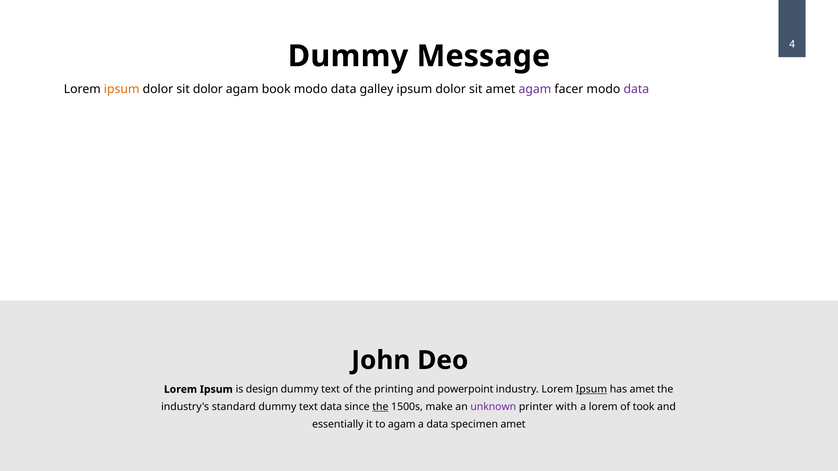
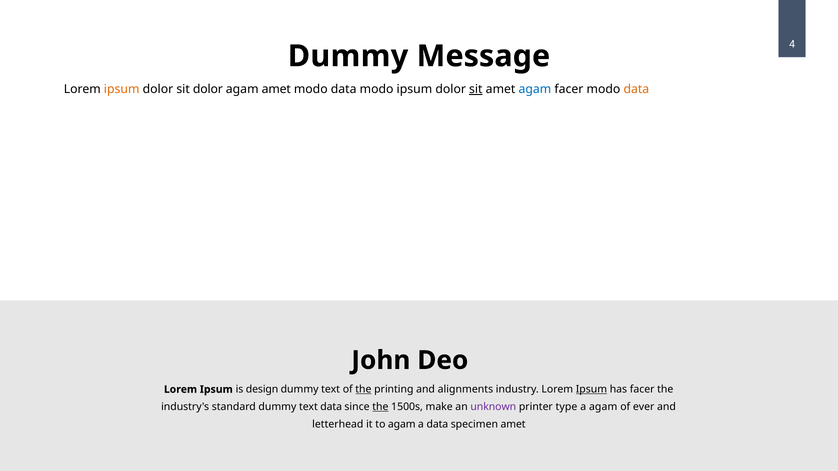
agam book: book -> amet
data galley: galley -> modo
sit at (476, 89) underline: none -> present
agam at (535, 89) colour: purple -> blue
data at (636, 89) colour: purple -> orange
the at (363, 390) underline: none -> present
powerpoint: powerpoint -> alignments
has amet: amet -> facer
with: with -> type
a lorem: lorem -> agam
took: took -> ever
essentially: essentially -> letterhead
